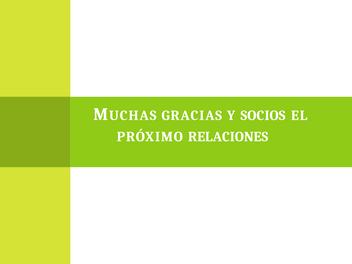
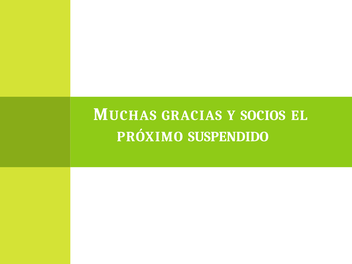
RELACIONES: RELACIONES -> SUSPENDIDO
